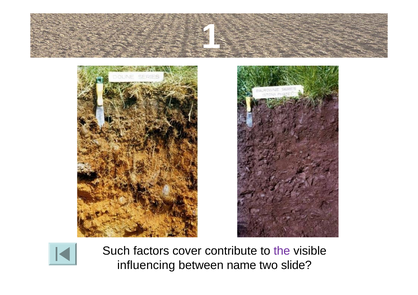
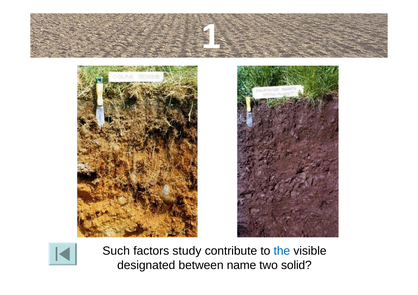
cover: cover -> study
the colour: purple -> blue
influencing: influencing -> designated
slide: slide -> solid
